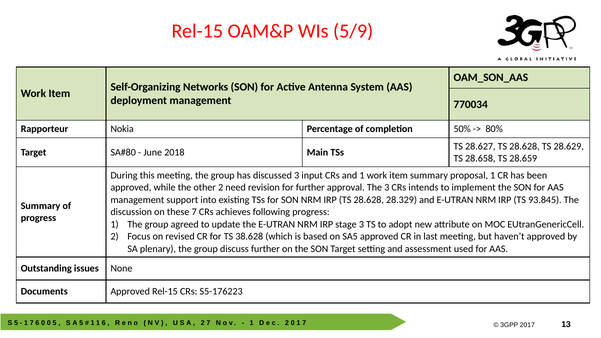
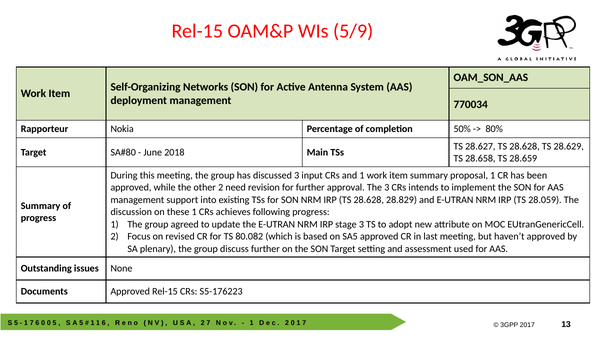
28.329: 28.329 -> 28.829
93.845: 93.845 -> 28.059
these 7: 7 -> 1
38.628: 38.628 -> 80.082
